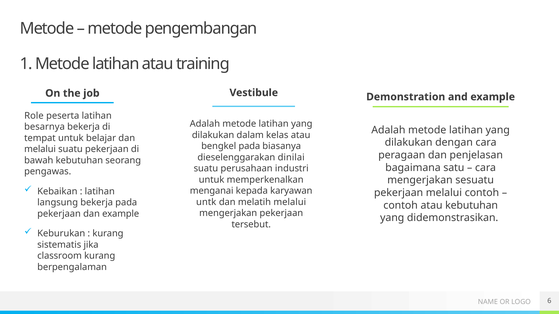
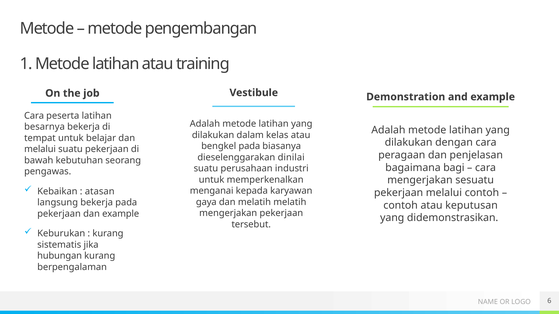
Role at (34, 116): Role -> Cara
satu: satu -> bagi
latihan at (100, 192): latihan -> atasan
untk: untk -> gaya
melatih melalui: melalui -> melatih
atau kebutuhan: kebutuhan -> keputusan
classroom: classroom -> hubungan
